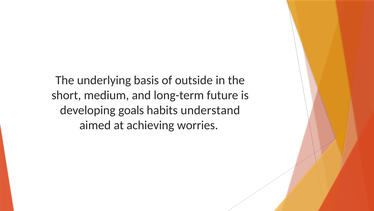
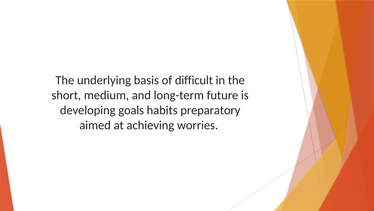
outside: outside -> difficult
understand: understand -> preparatory
